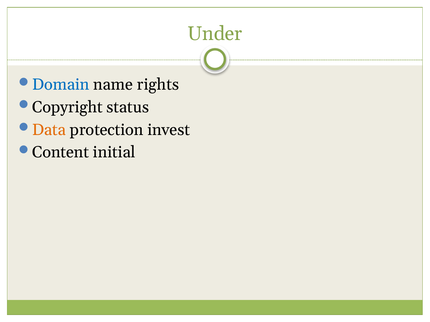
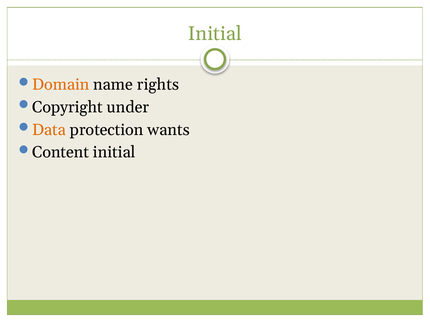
Under at (215, 34): Under -> Initial
Domain colour: blue -> orange
status: status -> under
invest: invest -> wants
